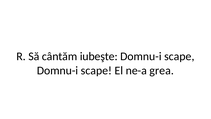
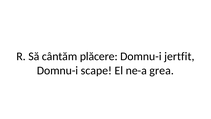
iubeşte: iubeşte -> plăcere
scape at (179, 56): scape -> jertfit
